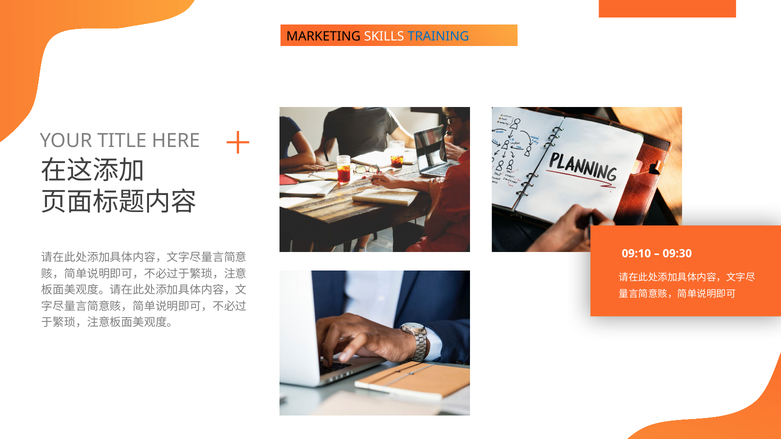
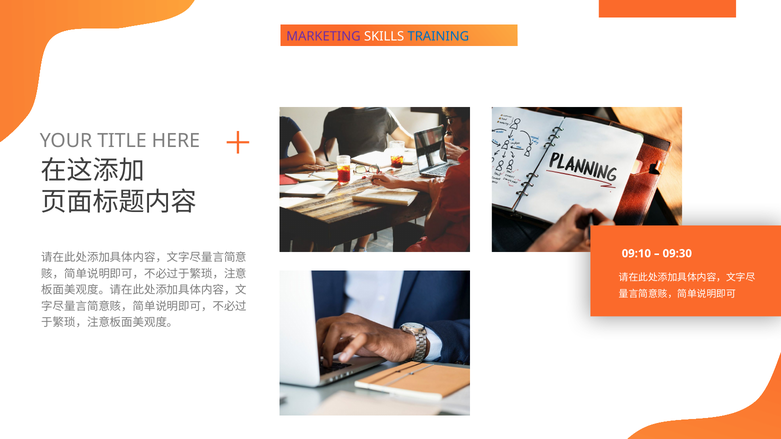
MARKETING colour: black -> purple
